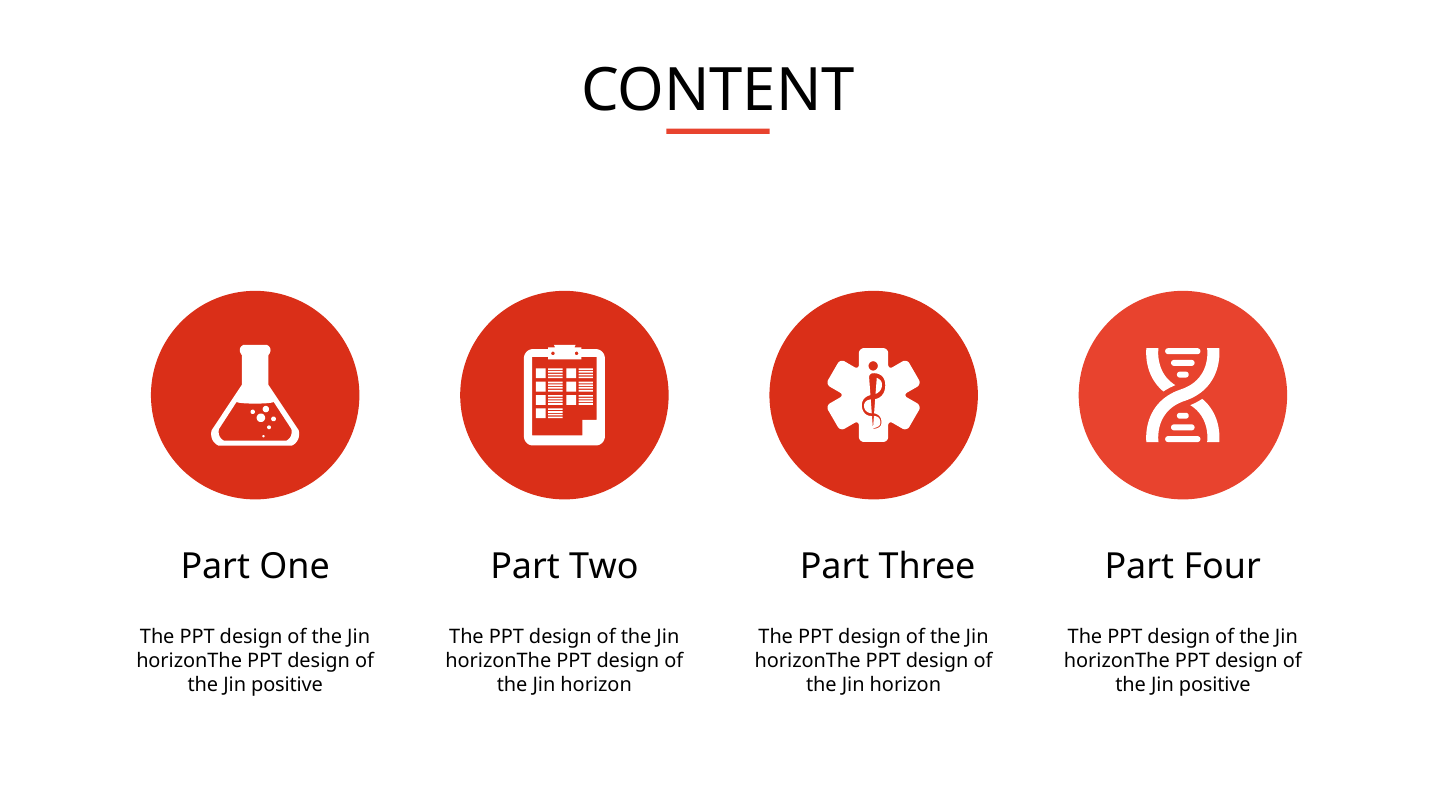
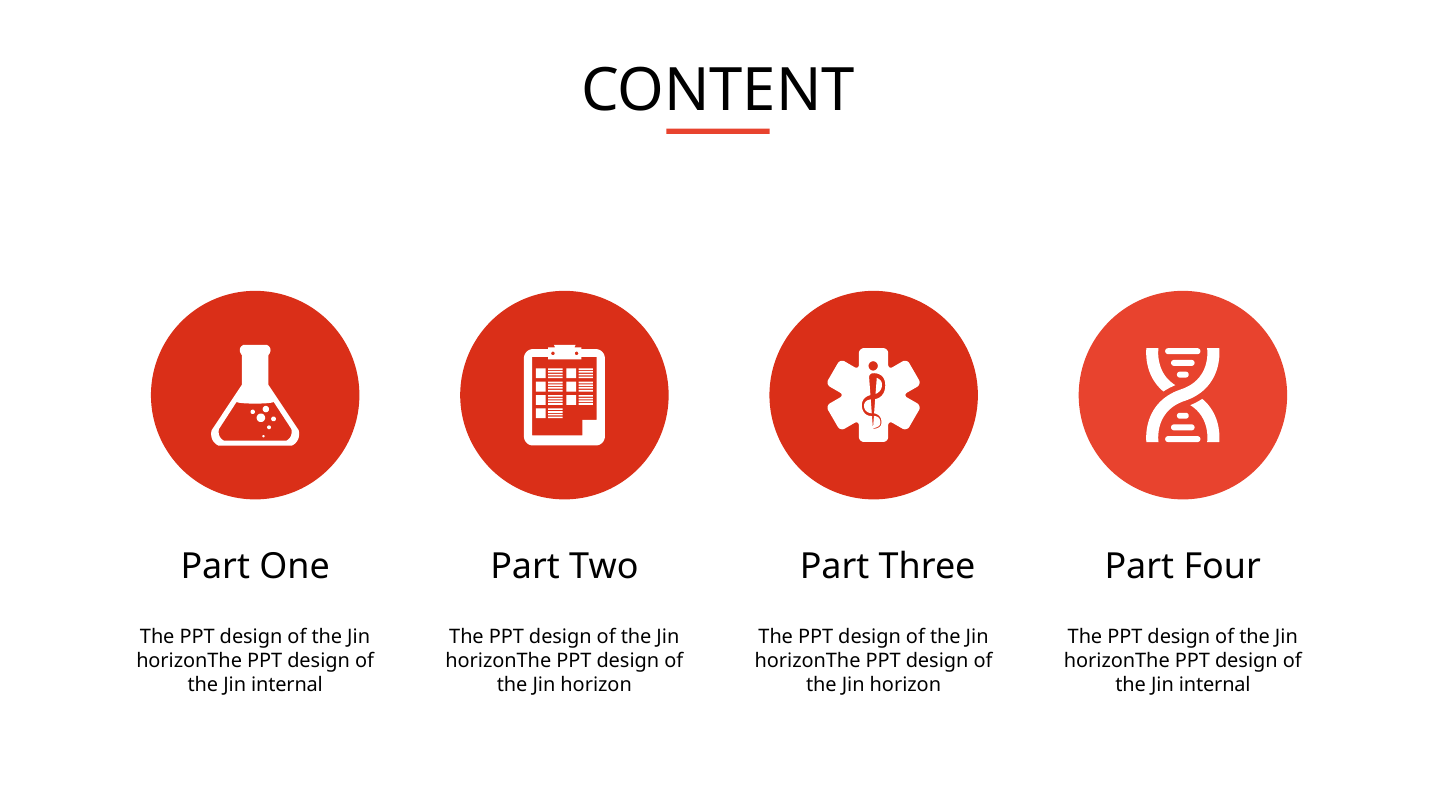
positive at (287, 685): positive -> internal
positive at (1215, 685): positive -> internal
